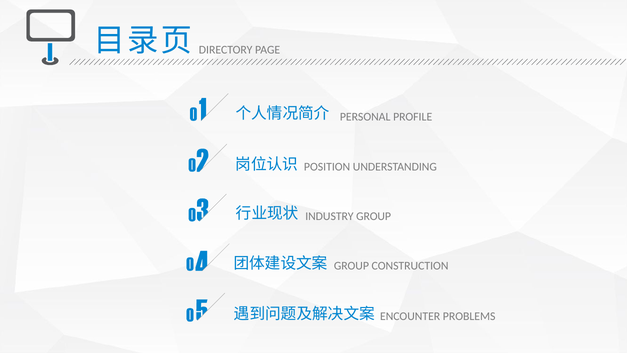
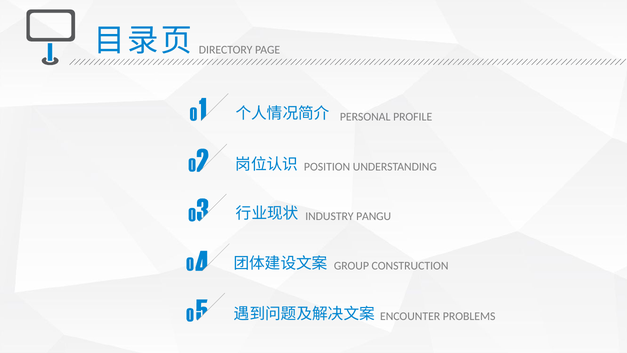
INDUSTRY GROUP: GROUP -> PANGU
